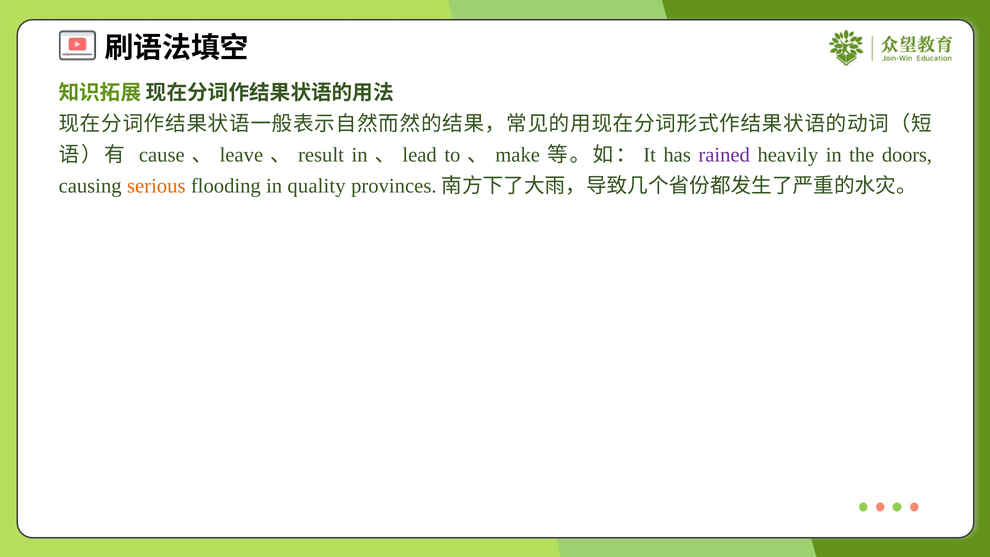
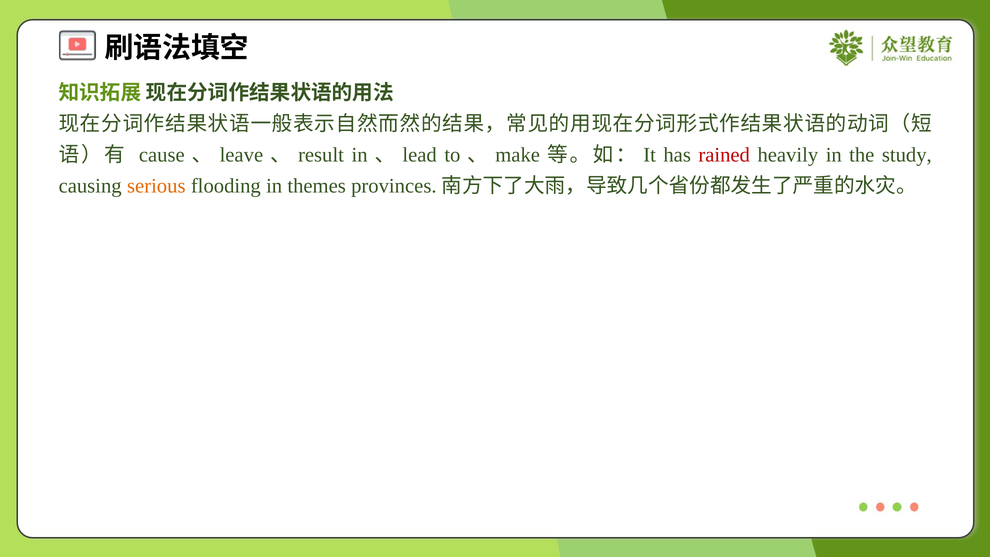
rained colour: purple -> red
doors: doors -> study
quality: quality -> themes
